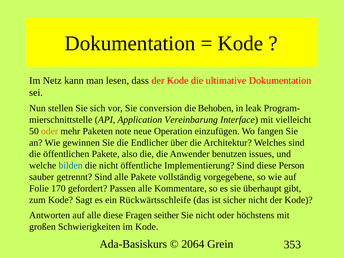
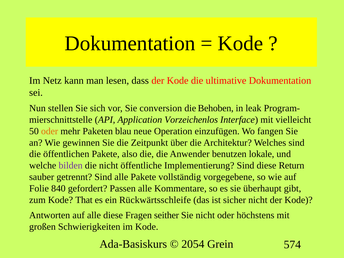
Vereinbarung: Vereinbarung -> Vorzeichenlos
note: note -> blau
Endlicher: Endlicher -> Zeitpunkt
issues: issues -> lokale
bilden colour: blue -> purple
Person: Person -> Return
170: 170 -> 840
Sagt: Sagt -> That
2064: 2064 -> 2054
353: 353 -> 574
